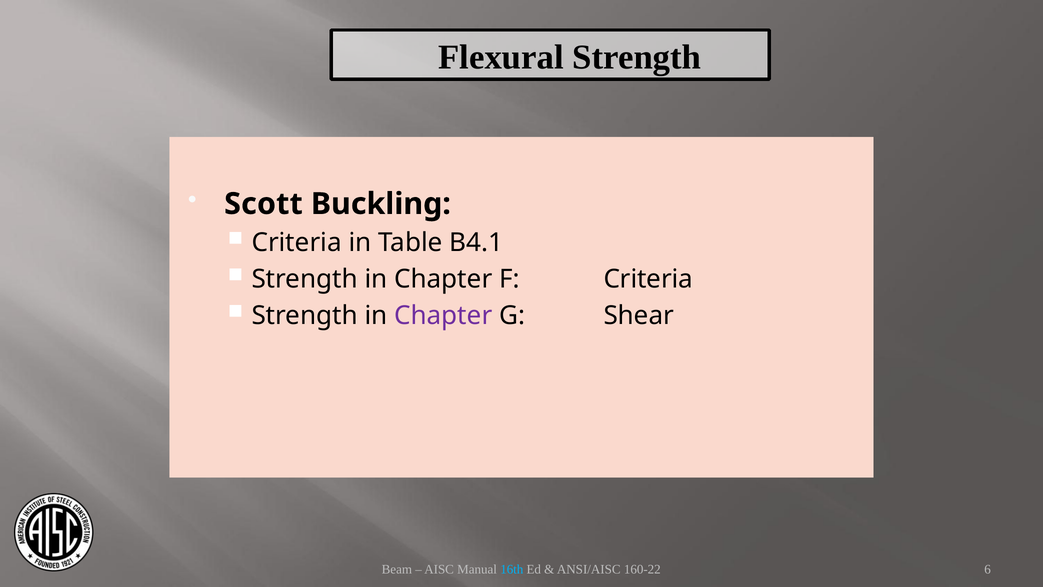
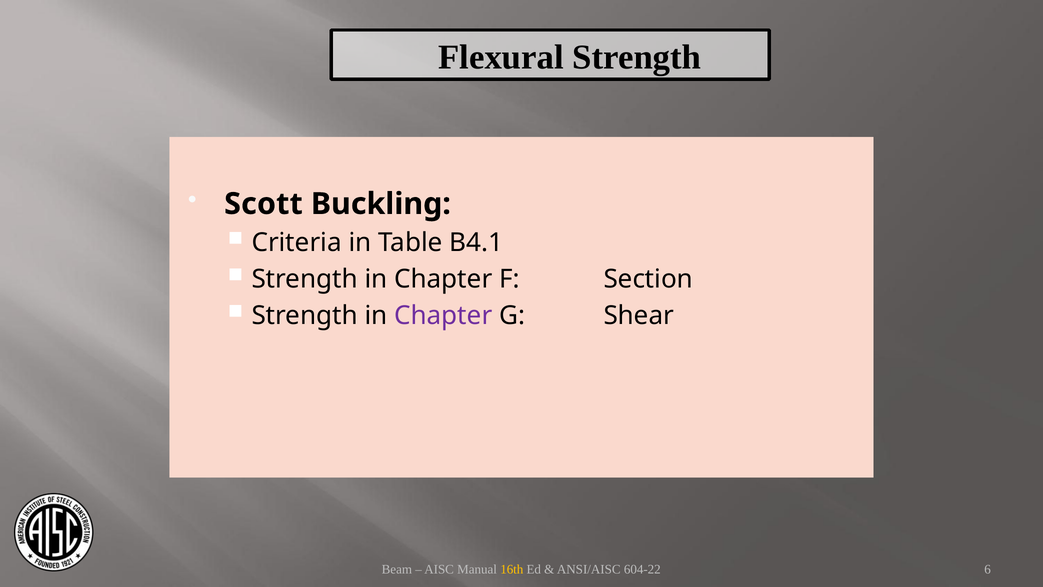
F Criteria: Criteria -> Section
16th colour: light blue -> yellow
160-22: 160-22 -> 604-22
